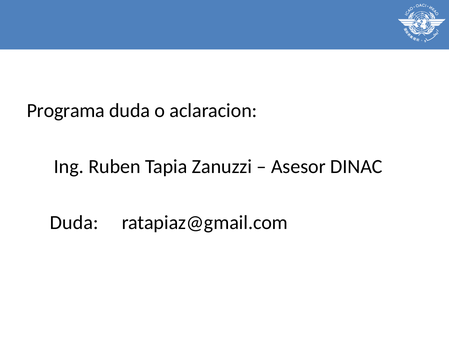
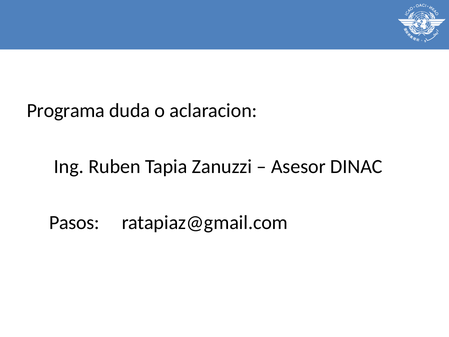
Duda at (74, 222): Duda -> Pasos
